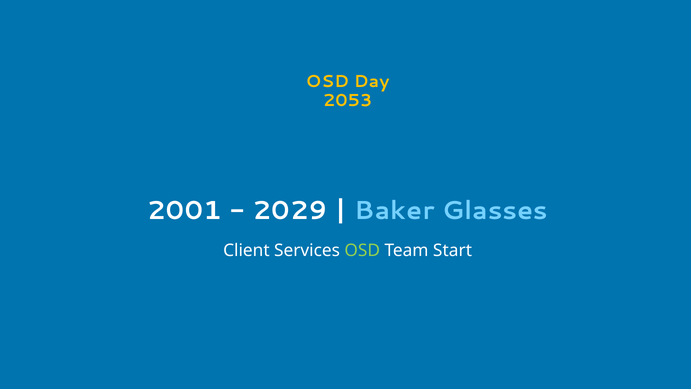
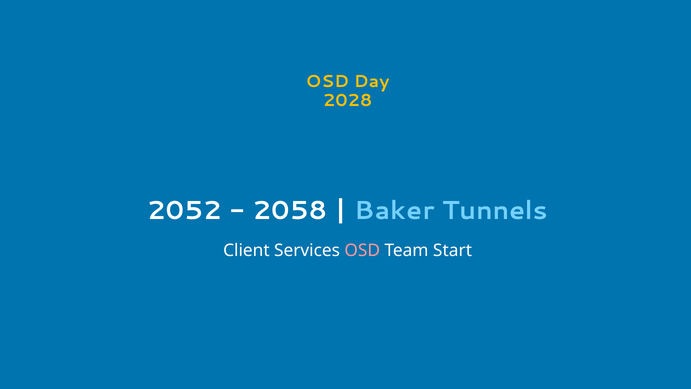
2053: 2053 -> 2028
2001: 2001 -> 2052
2029: 2029 -> 2058
Glasses: Glasses -> Tunnels
OSD at (362, 250) colour: light green -> pink
